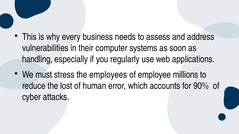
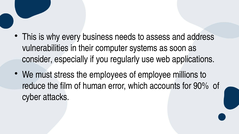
handling: handling -> consider
lost: lost -> film
